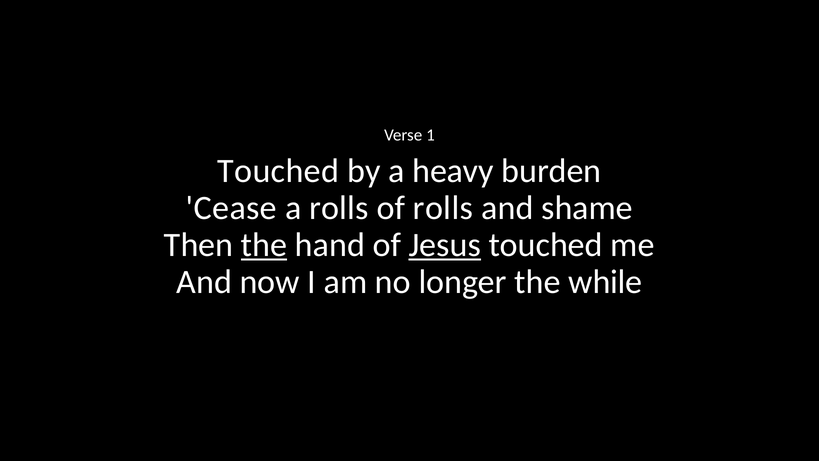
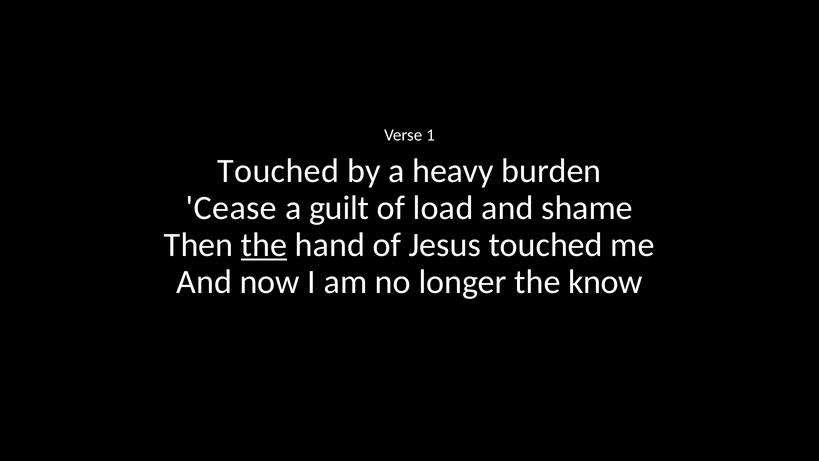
a rolls: rolls -> guilt
of rolls: rolls -> load
Jesus underline: present -> none
while: while -> know
